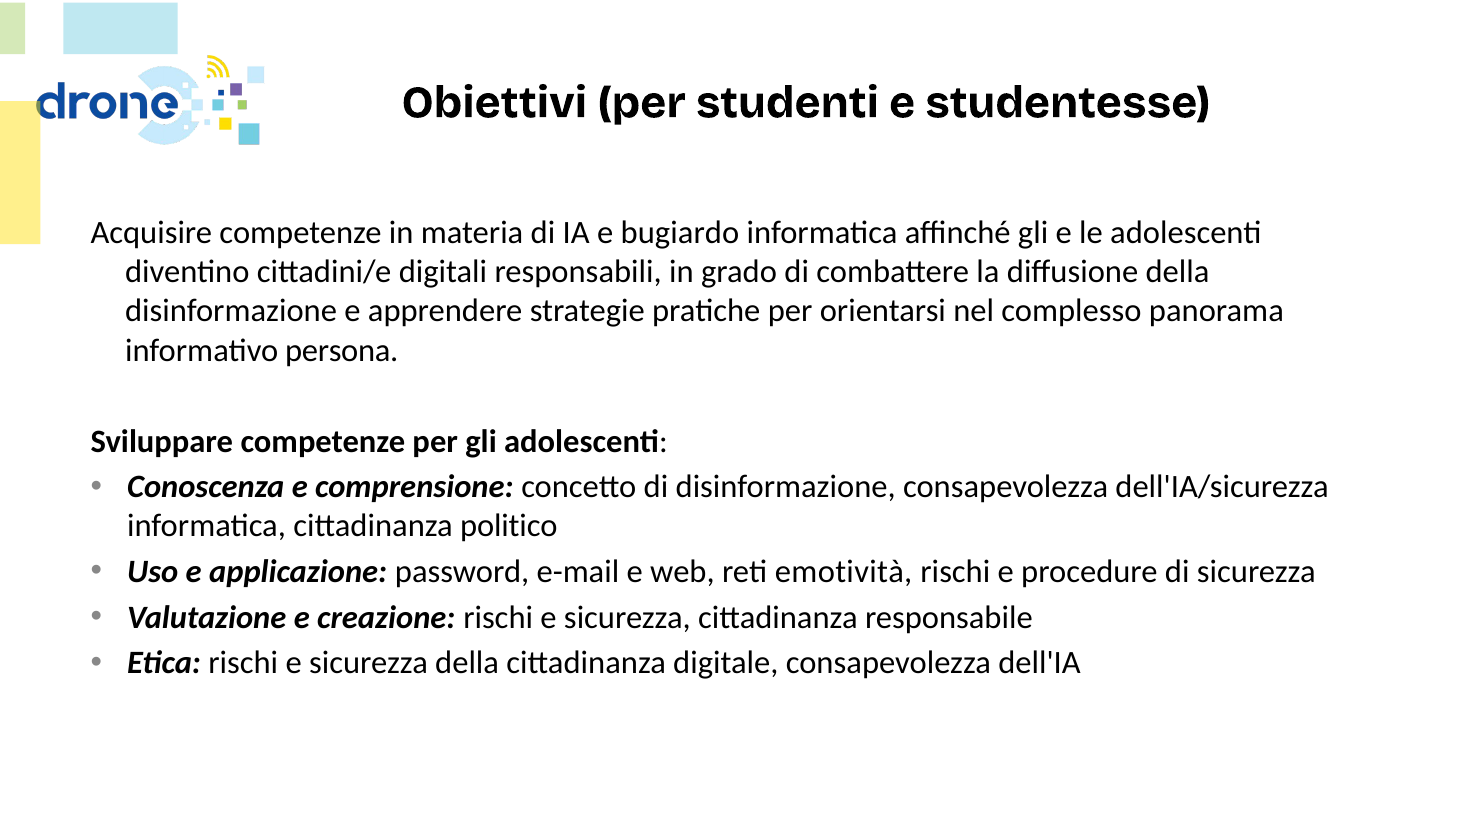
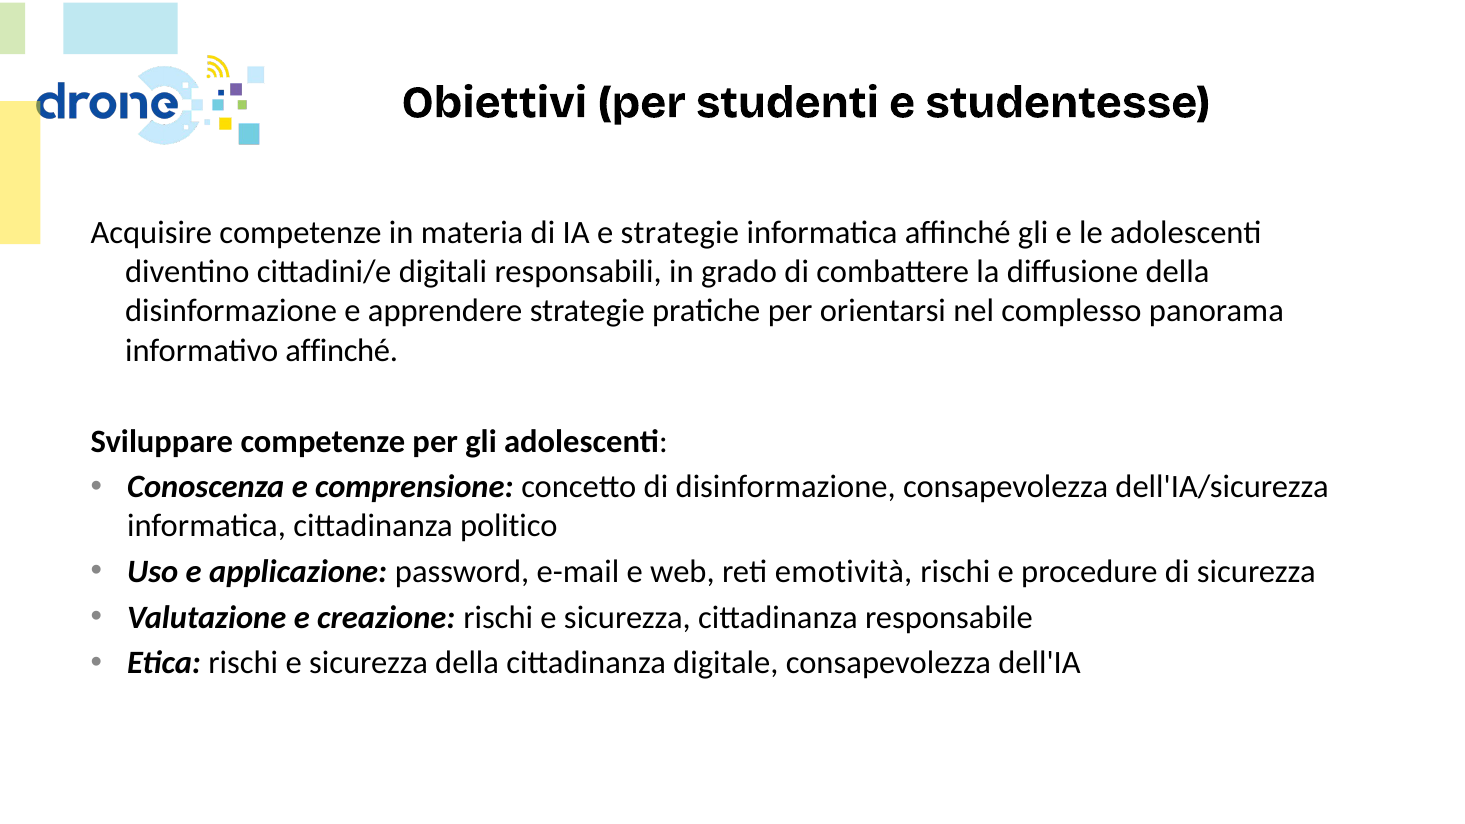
e bugiardo: bugiardo -> strategie
informativo persona: persona -> affinché
